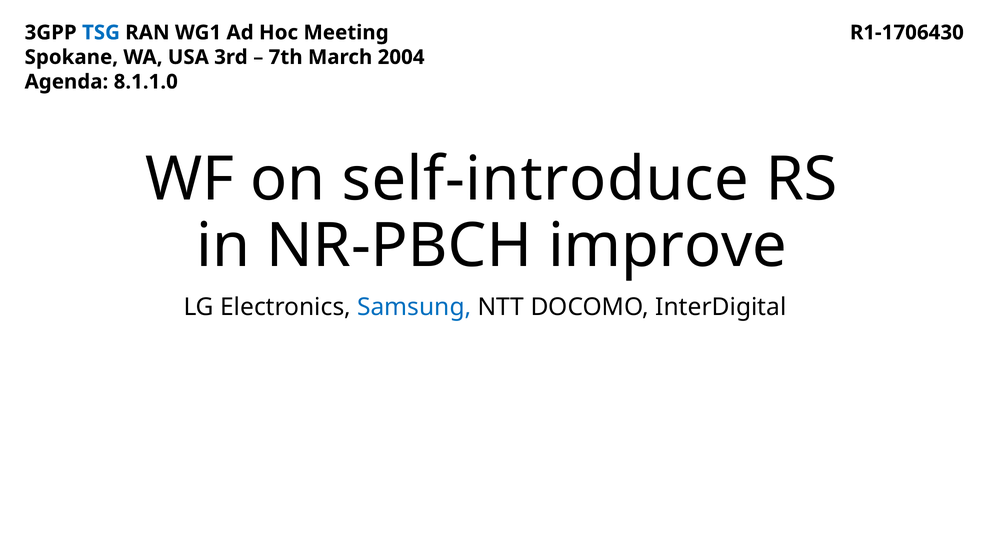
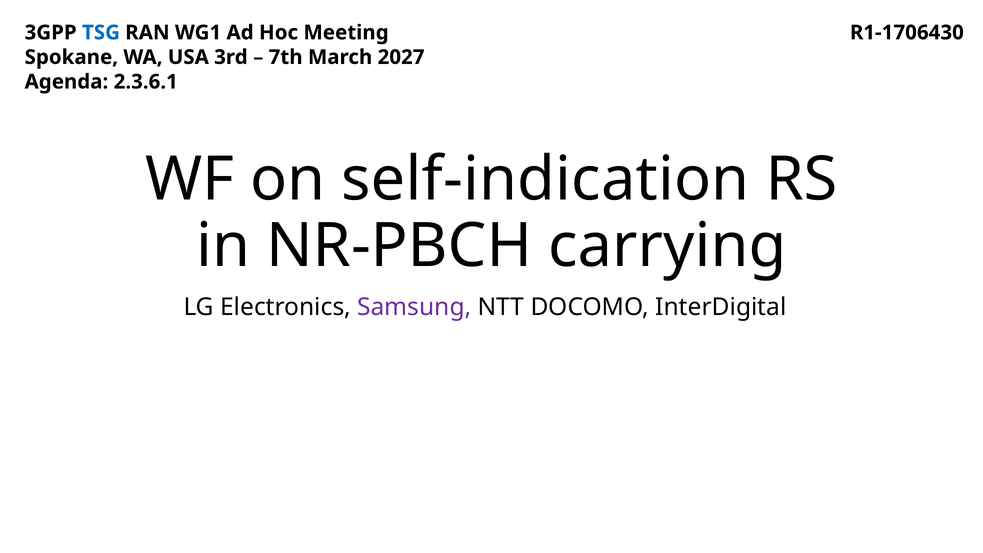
2004: 2004 -> 2027
8.1.1.0: 8.1.1.0 -> 2.3.6.1
self-introduce: self-introduce -> self-indication
improve: improve -> carrying
Samsung colour: blue -> purple
